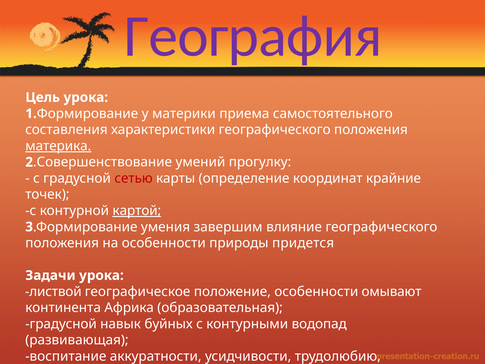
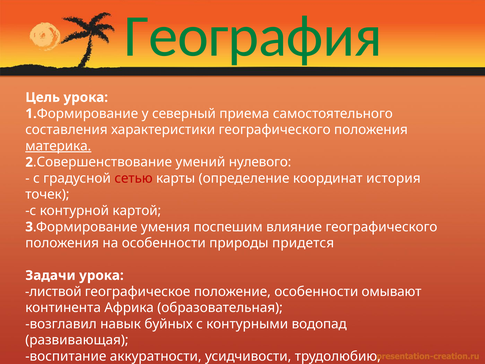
География colour: purple -> green
материки: материки -> северный
прогулку: прогулку -> нулевого
крайние: крайние -> история
картой underline: present -> none
завершим: завершим -> поспешим
градусной at (61, 324): градусной -> возглавил
